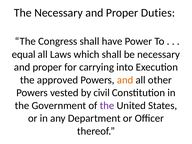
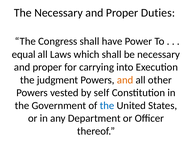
approved: approved -> judgment
civil: civil -> self
the at (107, 106) colour: purple -> blue
